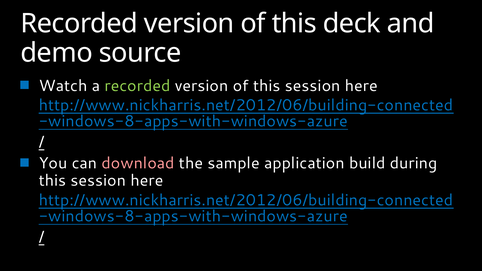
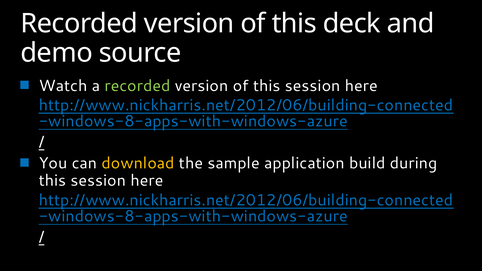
download colour: pink -> yellow
